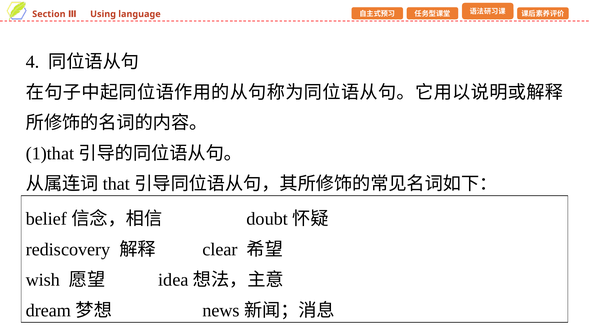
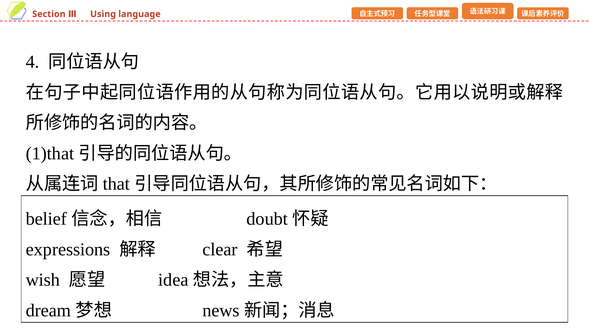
rediscovery: rediscovery -> expressions
